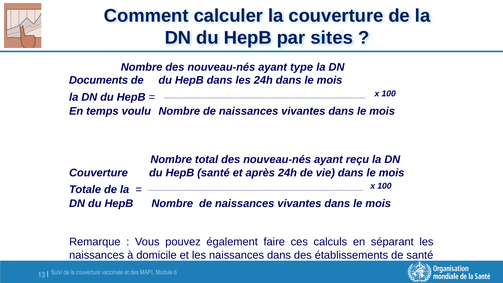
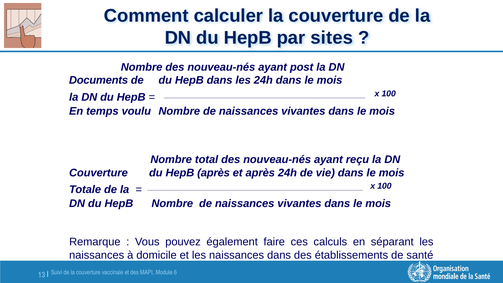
type: type -> post
HepB santé: santé -> après
